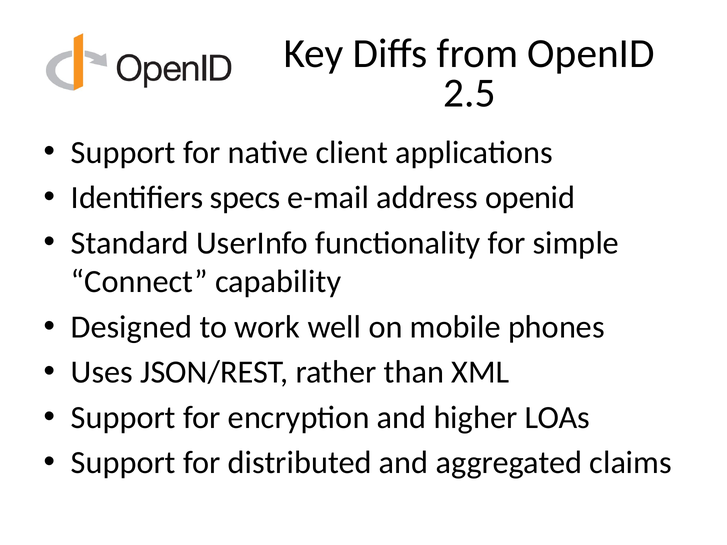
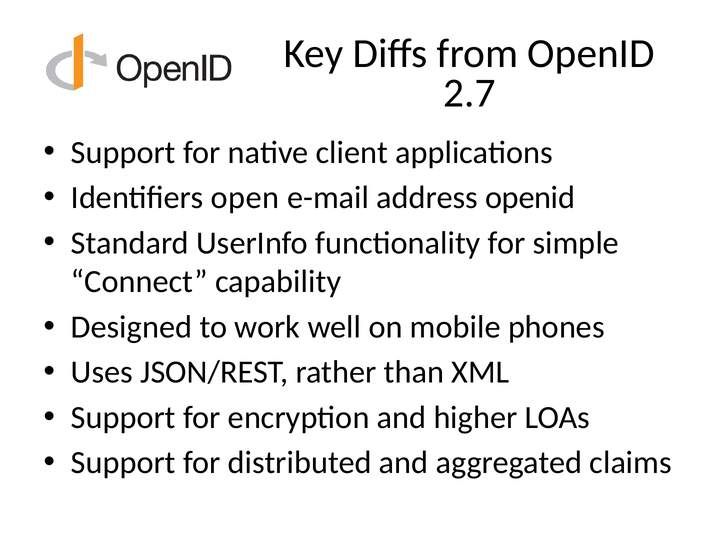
2.5: 2.5 -> 2.7
specs: specs -> open
